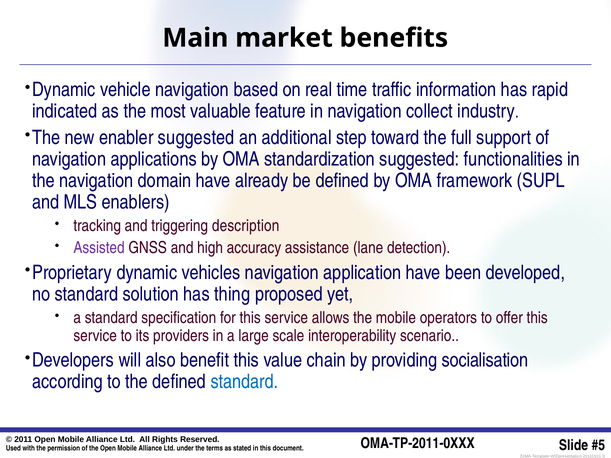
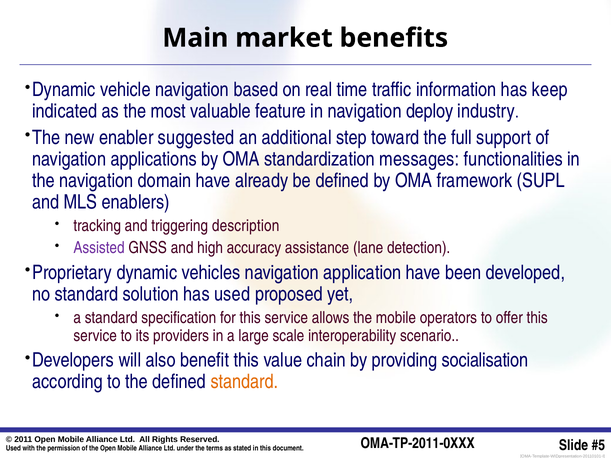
rapid: rapid -> keep
collect: collect -> deploy
standardization suggested: suggested -> messages
has thing: thing -> used
standard at (244, 382) colour: blue -> orange
